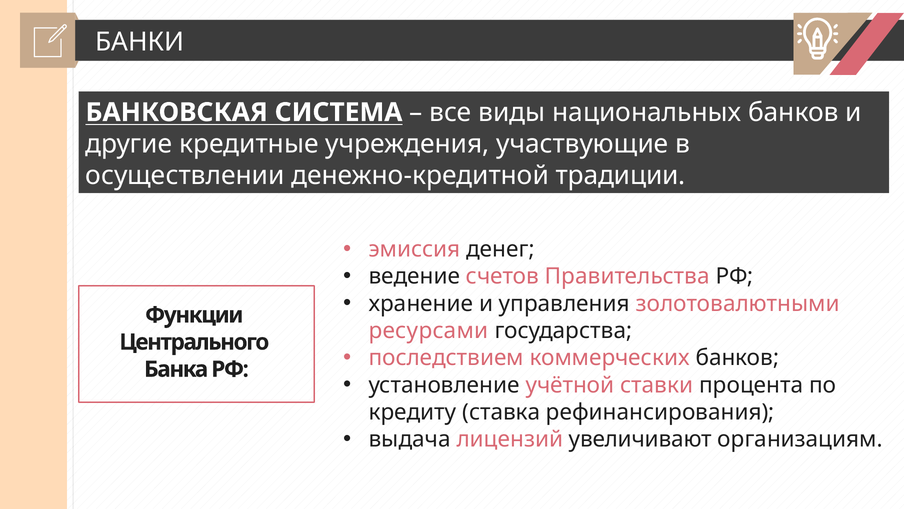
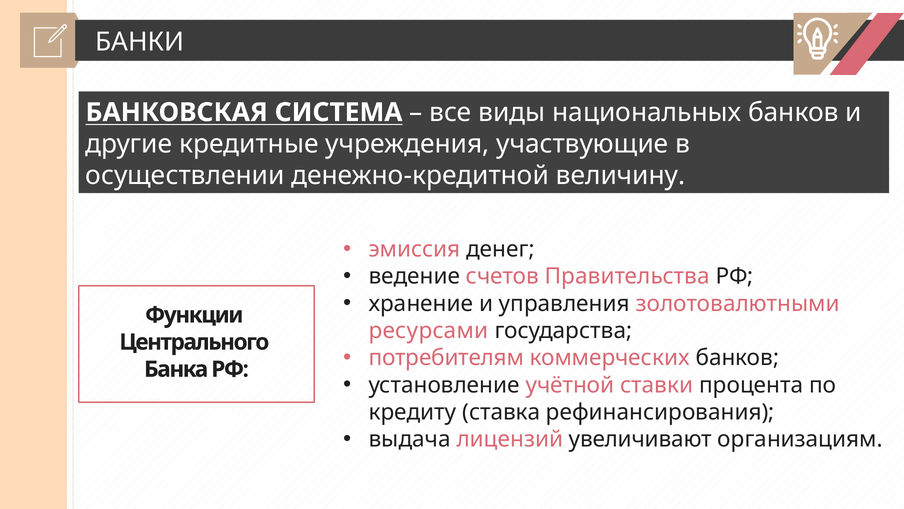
традиции: традиции -> величину
последствием: последствием -> потребителям
